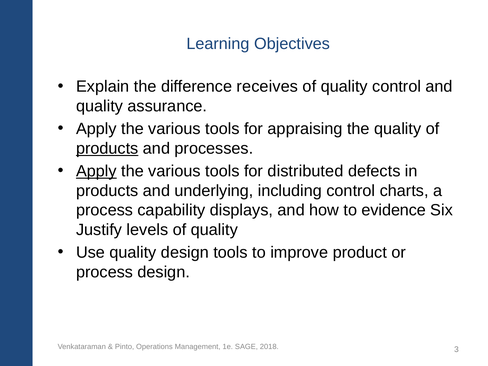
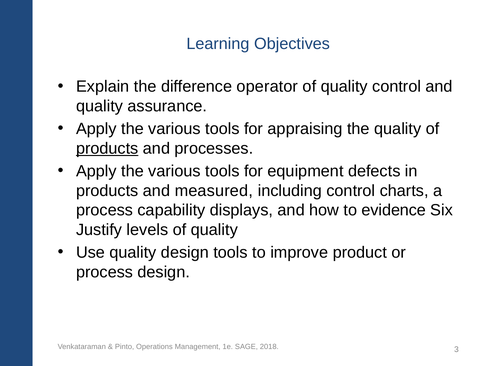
receives: receives -> operator
Apply at (96, 171) underline: present -> none
distributed: distributed -> equipment
underlying: underlying -> measured
